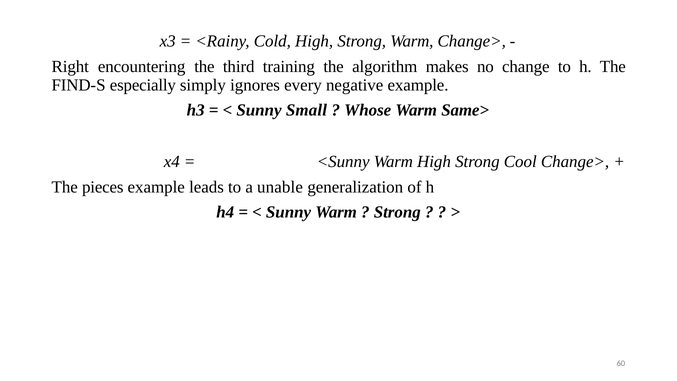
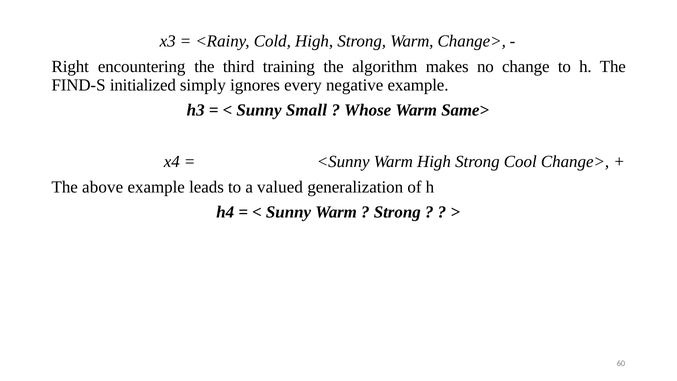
especially: especially -> initialized
pieces: pieces -> above
unable: unable -> valued
